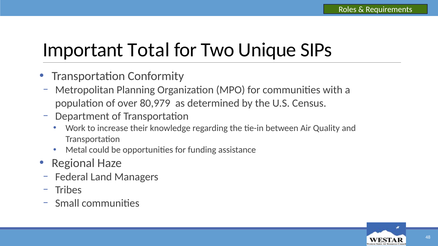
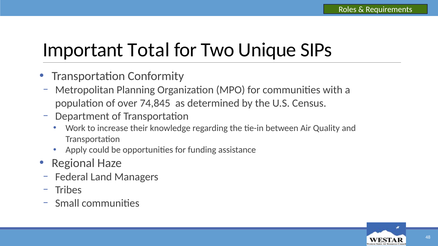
80,979: 80,979 -> 74,845
Metal: Metal -> Apply
